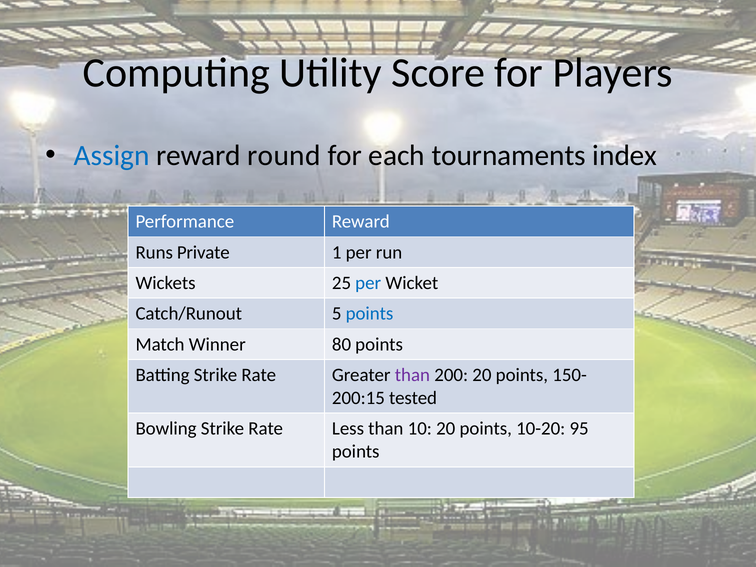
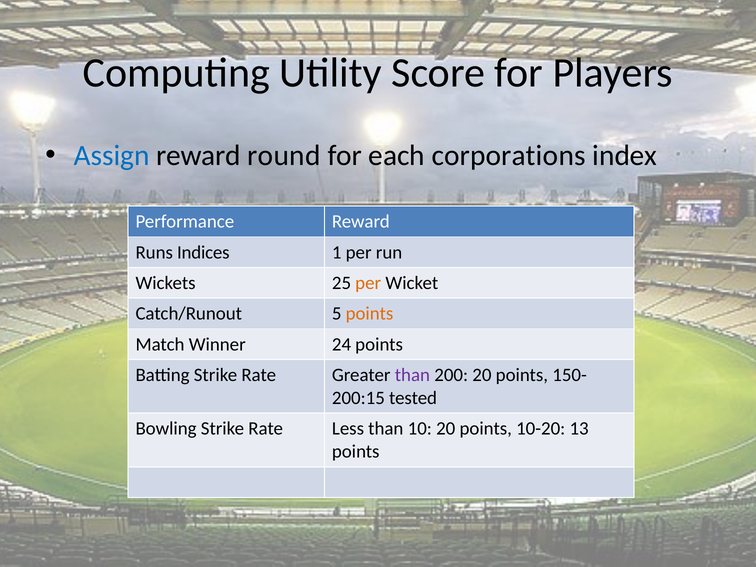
tournaments: tournaments -> corporations
Private: Private -> Indices
per at (368, 283) colour: blue -> orange
points at (370, 314) colour: blue -> orange
80: 80 -> 24
95: 95 -> 13
